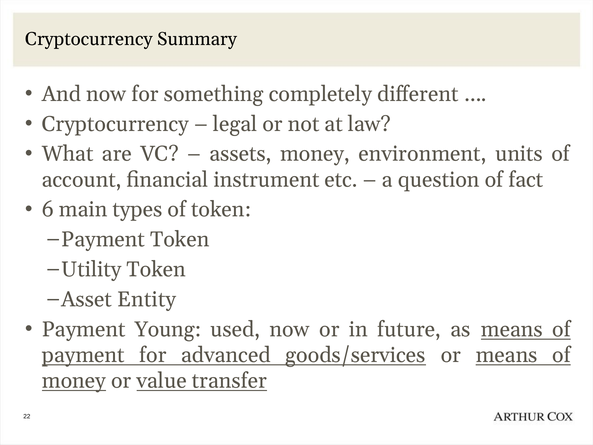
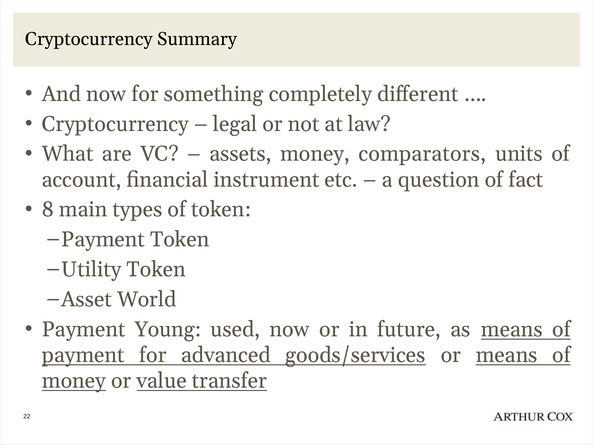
environment: environment -> comparators
6: 6 -> 8
Entity: Entity -> World
